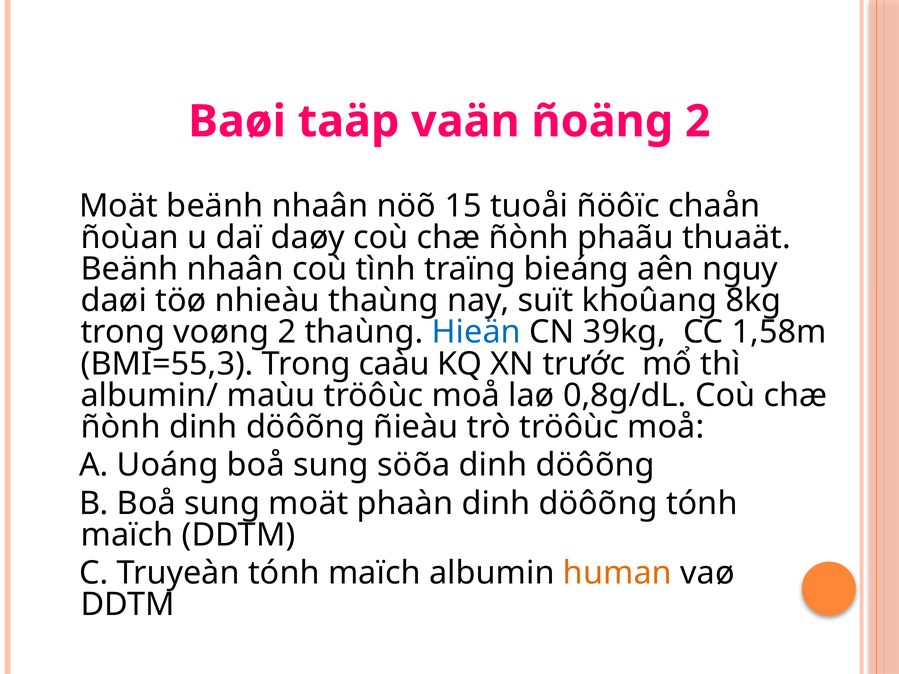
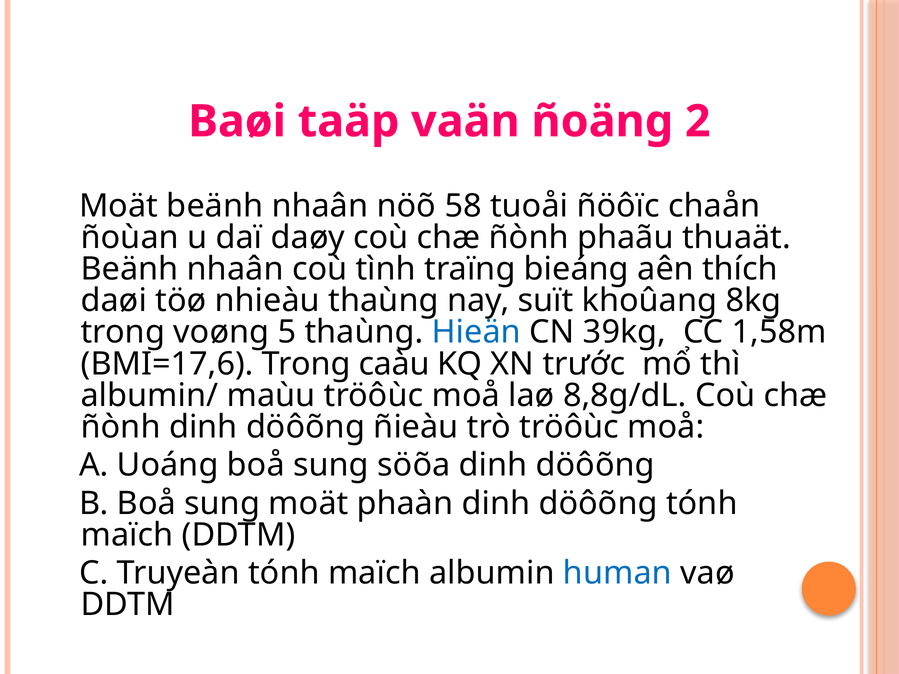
15: 15 -> 58
nguy: nguy -> thích
voøng 2: 2 -> 5
BMI=55,3: BMI=55,3 -> BMI=17,6
0,8g/dL: 0,8g/dL -> 8,8g/dL
human colour: orange -> blue
